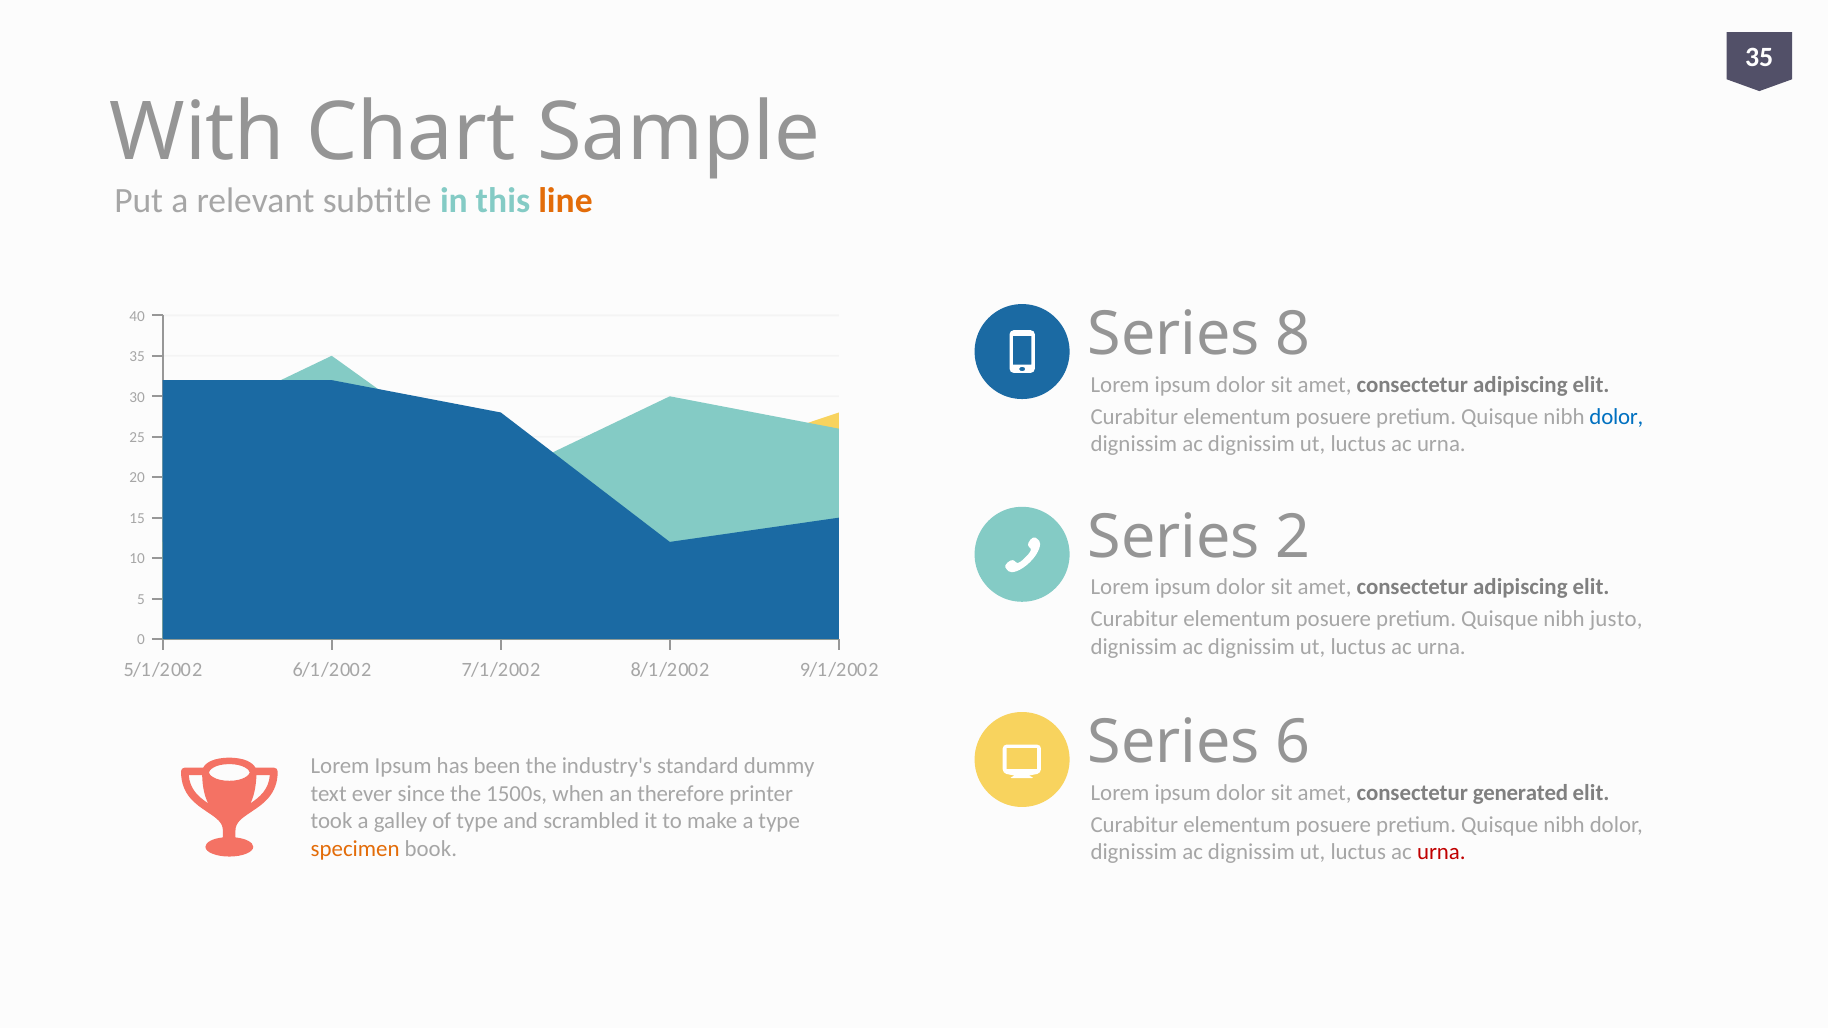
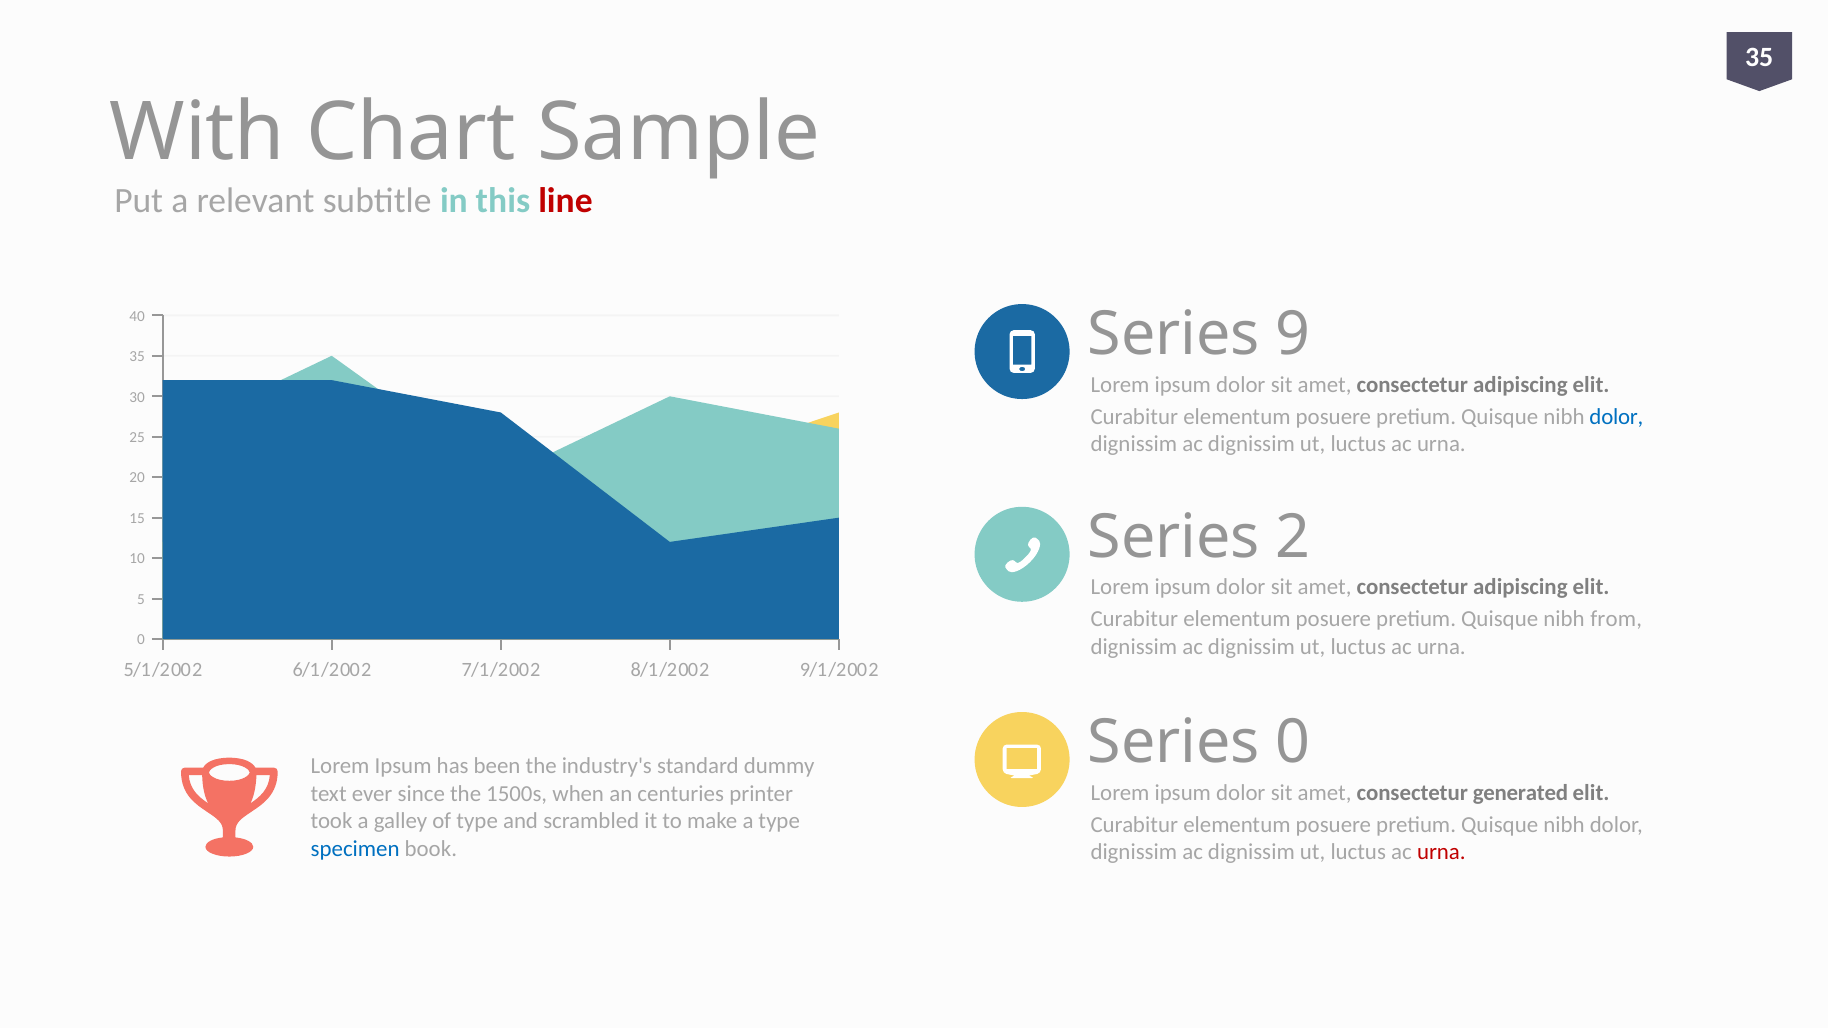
line colour: orange -> red
8: 8 -> 9
justo: justo -> from
Series 6: 6 -> 0
therefore: therefore -> centuries
specimen colour: orange -> blue
